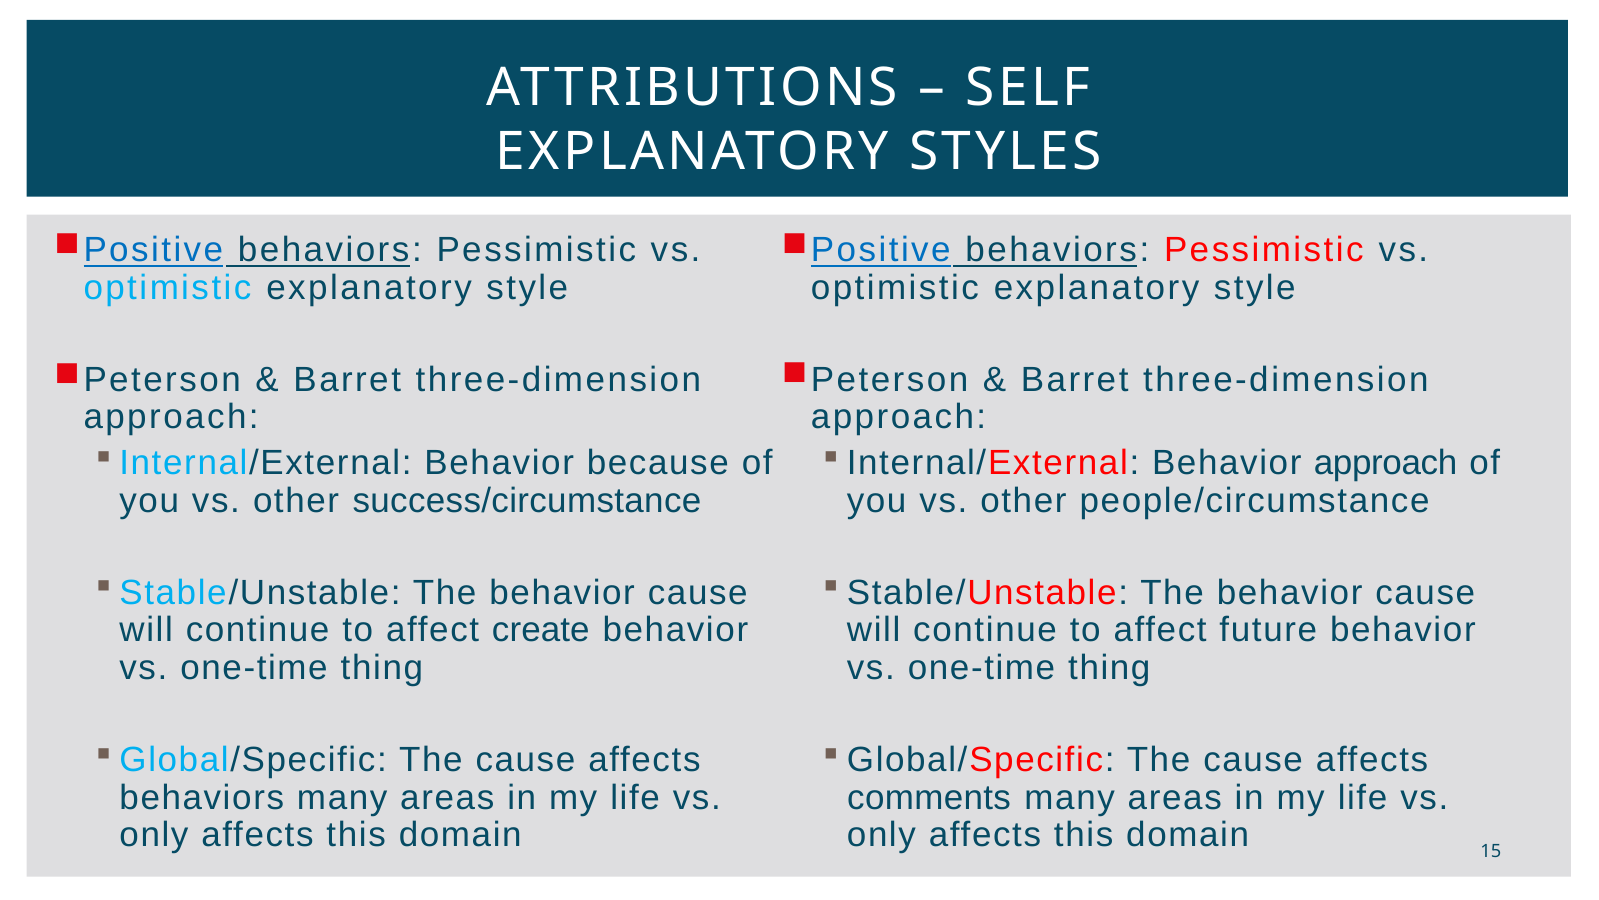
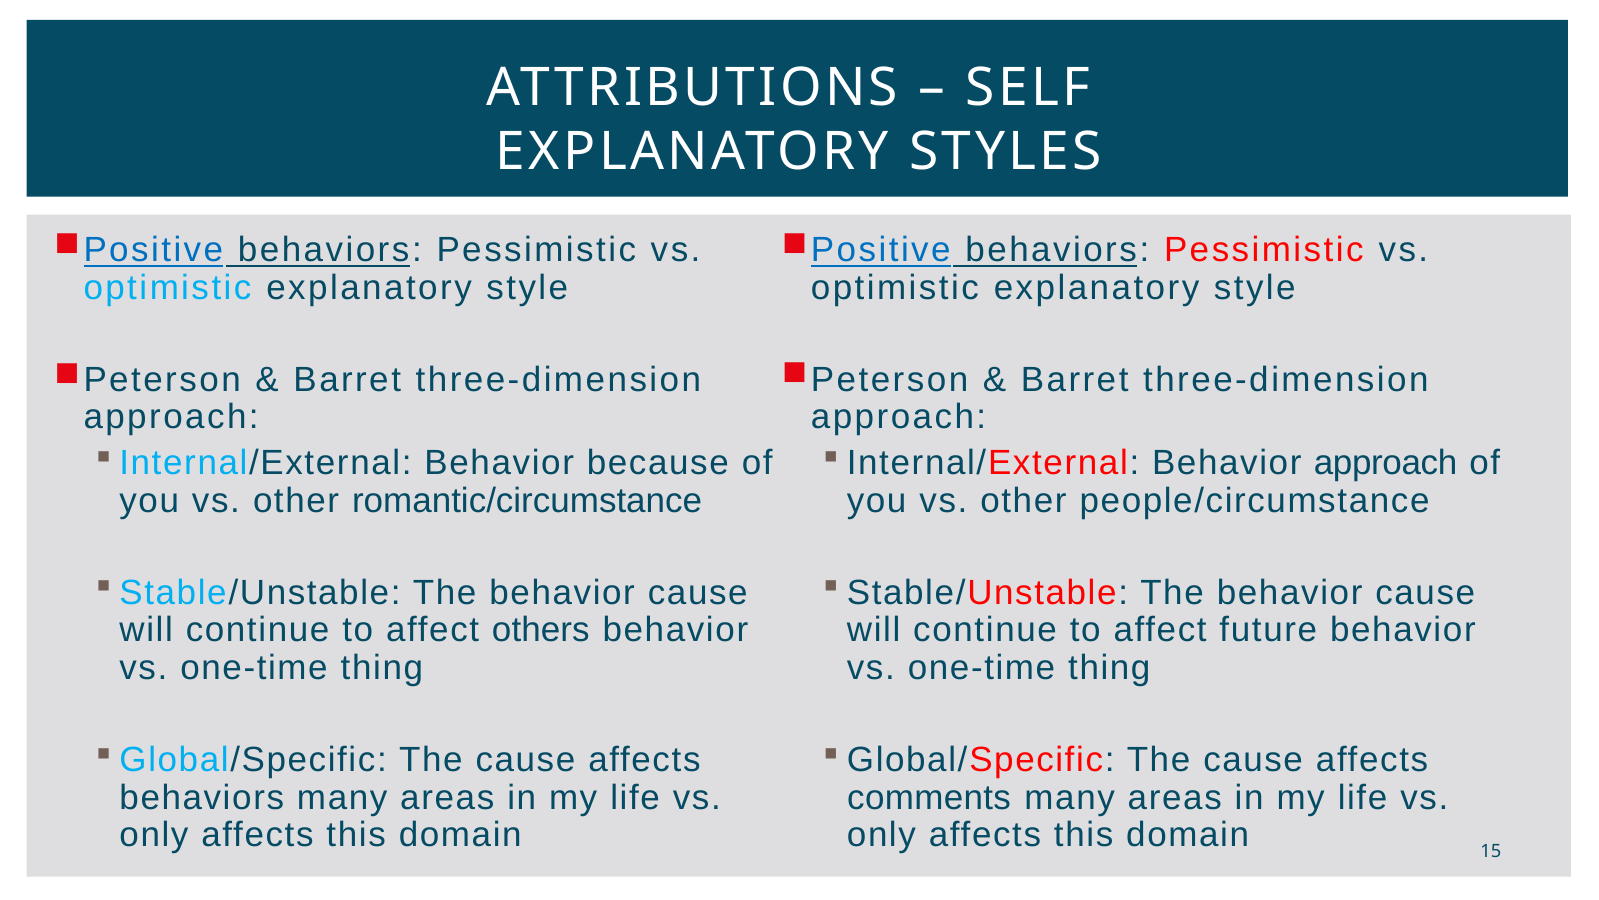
success/circumstance: success/circumstance -> romantic/circumstance
create: create -> others
